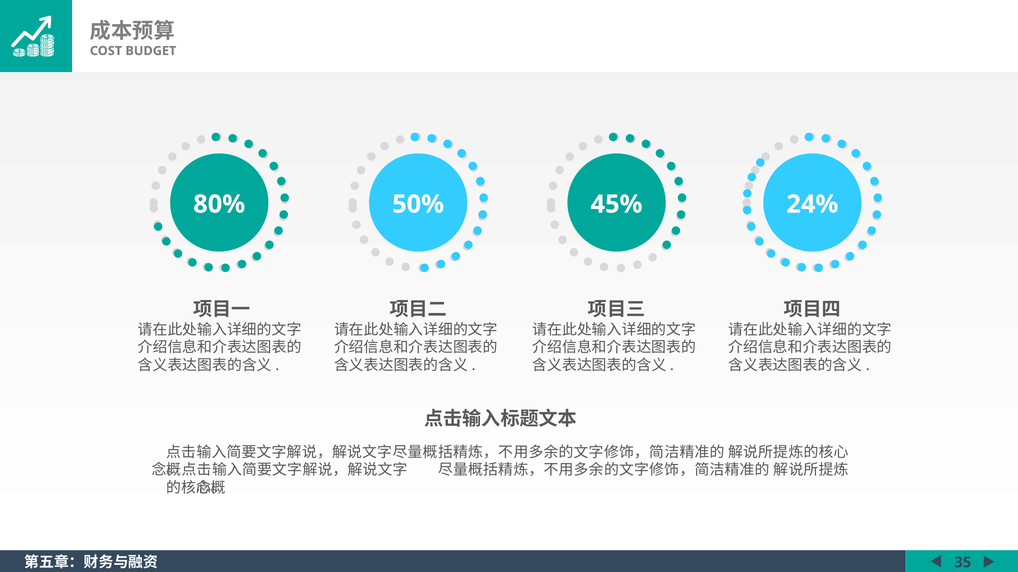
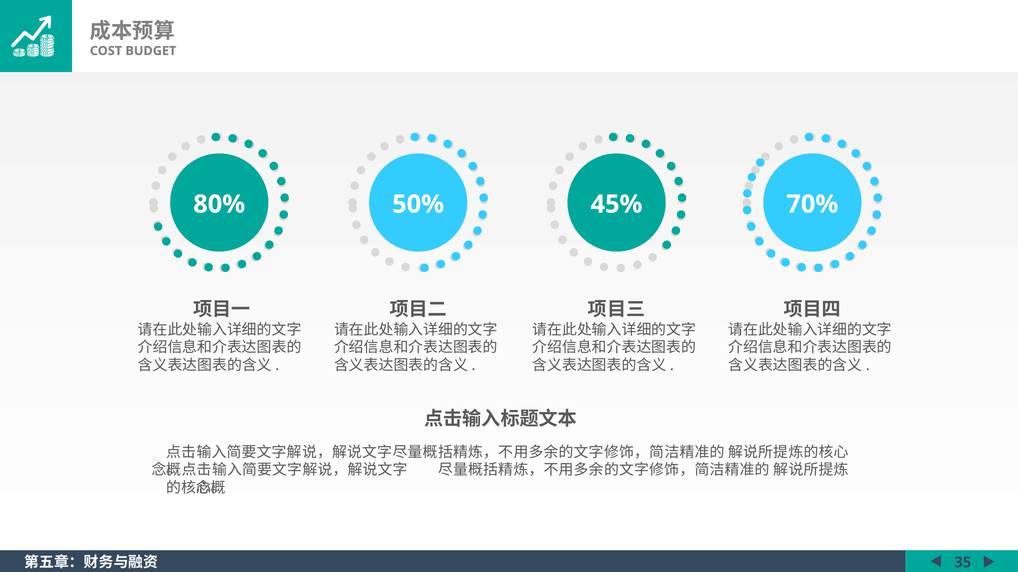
24%: 24% -> 70%
